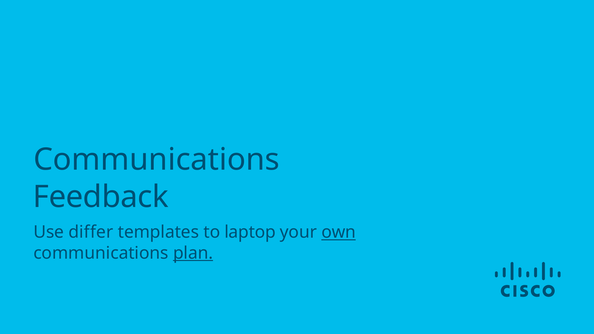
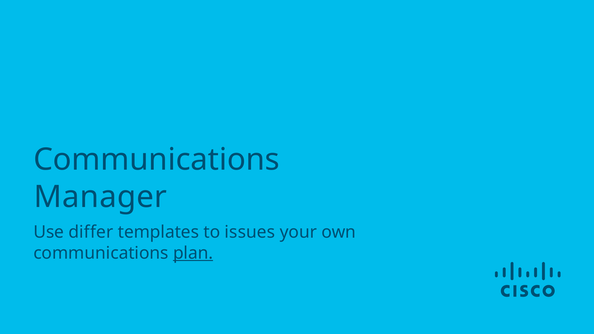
Feedback: Feedback -> Manager
laptop: laptop -> issues
own underline: present -> none
